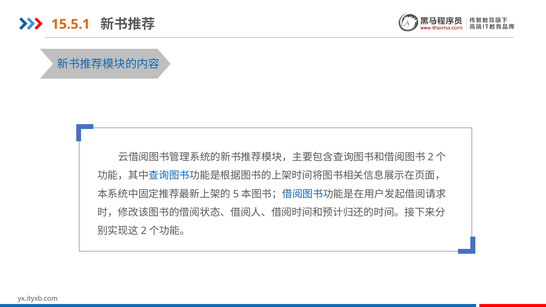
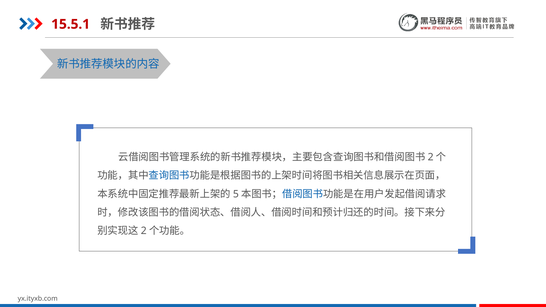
15.5.1 colour: orange -> red
